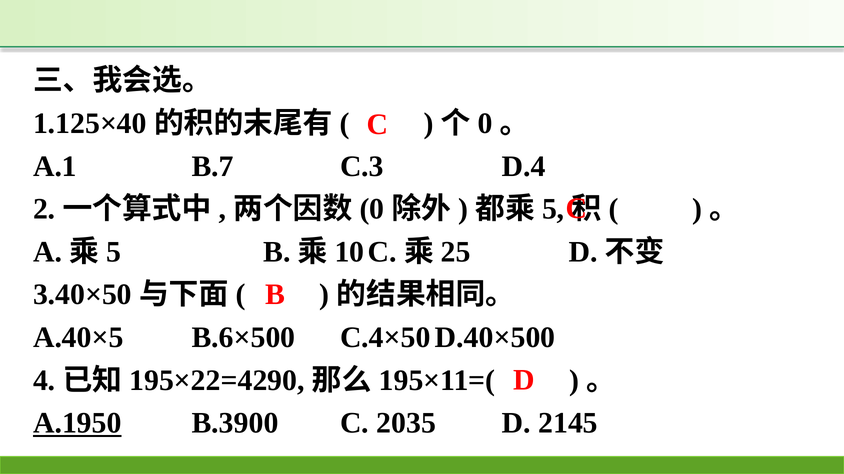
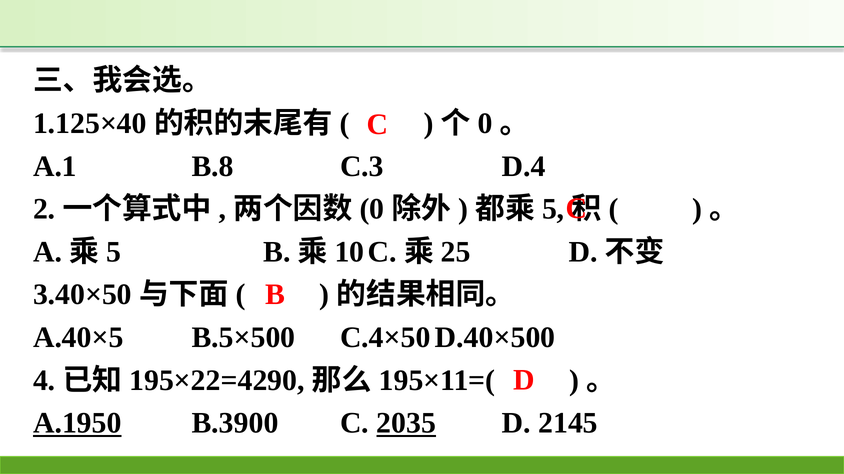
B.7: B.7 -> B.8
B.6×500: B.6×500 -> B.5×500
2035 underline: none -> present
